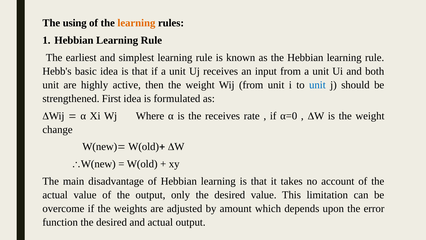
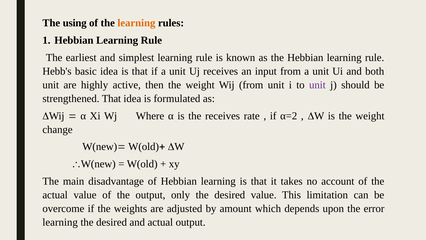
unit at (317, 85) colour: blue -> purple
strengthened First: First -> That
α=0: α=0 -> α=2
function at (60, 222): function -> learning
